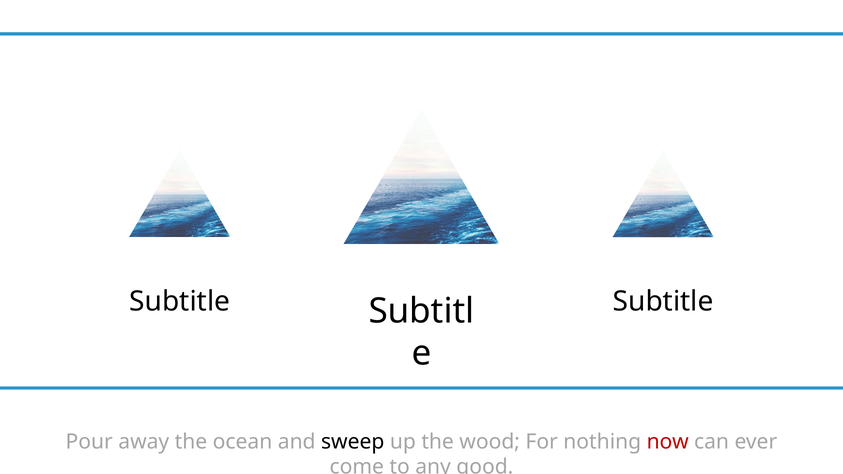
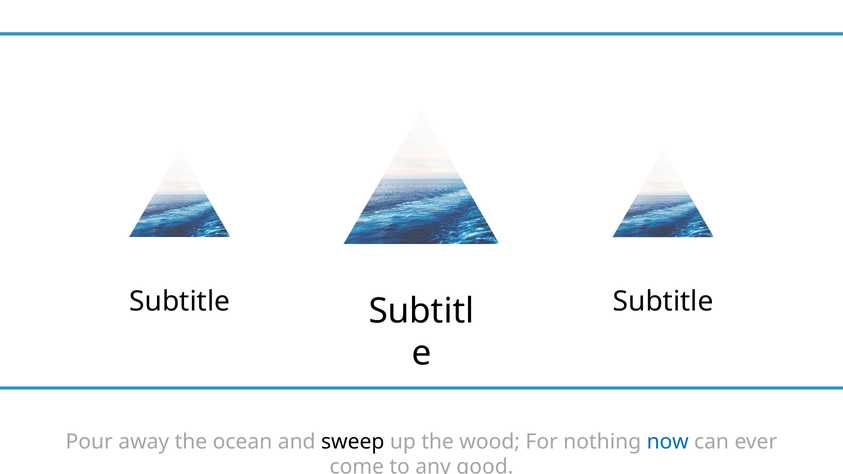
now colour: red -> blue
